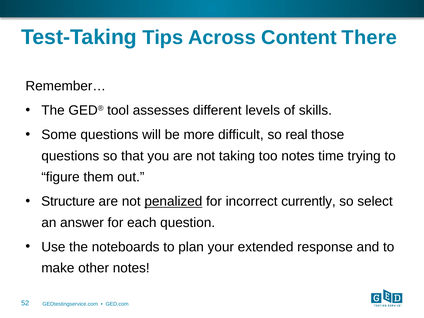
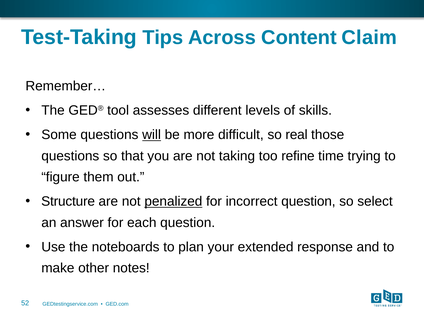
There: There -> Claim
will underline: none -> present
too notes: notes -> refine
incorrect currently: currently -> question
